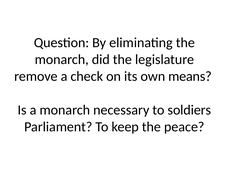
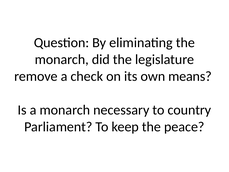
soldiers: soldiers -> country
